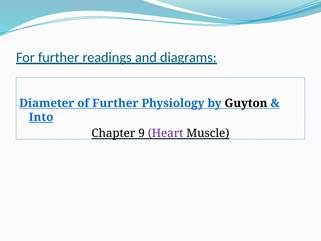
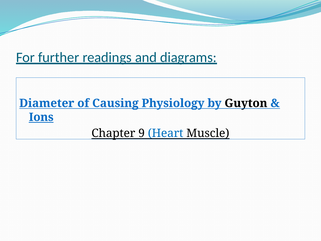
of Further: Further -> Causing
Into: Into -> Ions
Heart colour: purple -> blue
